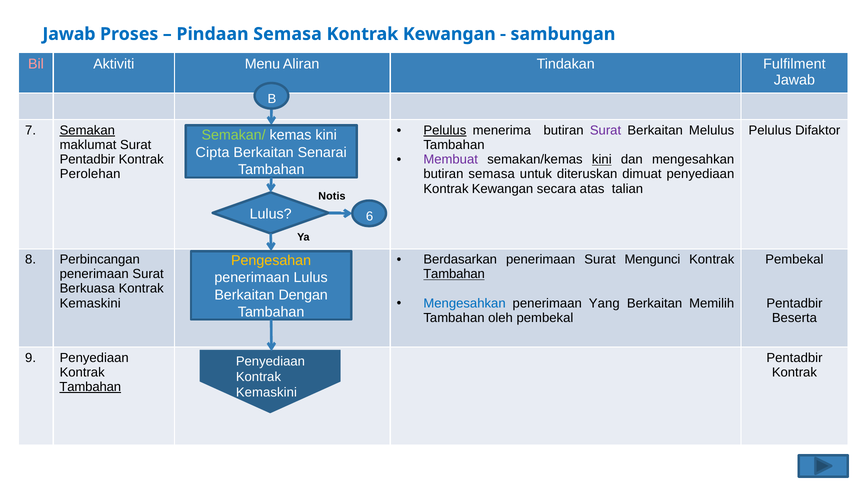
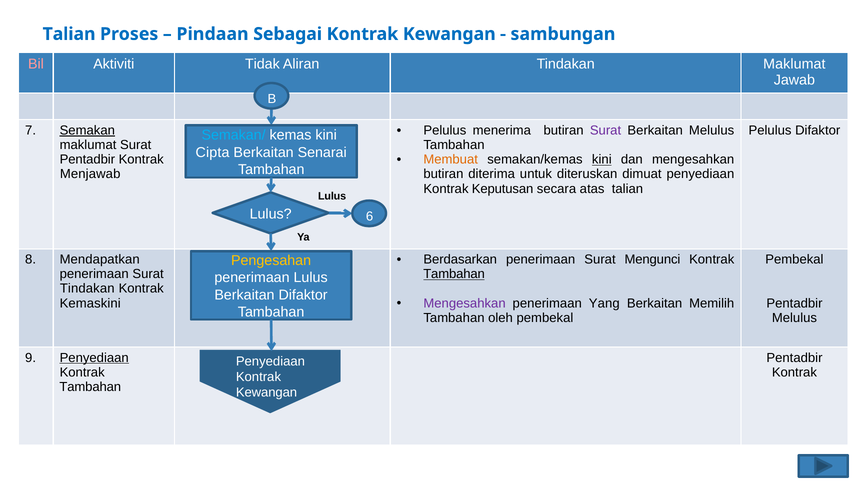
Jawab at (69, 34): Jawab -> Talian
Pindaan Semasa: Semasa -> Sebagai
Menu: Menu -> Tidak
Tindakan Fulfilment: Fulfilment -> Maklumat
Pelulus at (445, 130) underline: present -> none
Semakan/ colour: light green -> light blue
Membuat colour: purple -> orange
Perolehan: Perolehan -> Menjawab
butiran semasa: semasa -> diterima
Kewangan at (503, 189): Kewangan -> Keputusan
Notis at (332, 196): Notis -> Lulus
Perbincangan: Perbincangan -> Mendapatkan
Berkuasa at (87, 288): Berkuasa -> Tindakan
Berkaitan Dengan: Dengan -> Difaktor
Mengesahkan at (465, 303) colour: blue -> purple
Beserta at (794, 317): Beserta -> Melulus
Penyediaan at (94, 357) underline: none -> present
Tambahan at (90, 386) underline: present -> none
Kemaskini at (266, 392): Kemaskini -> Kewangan
